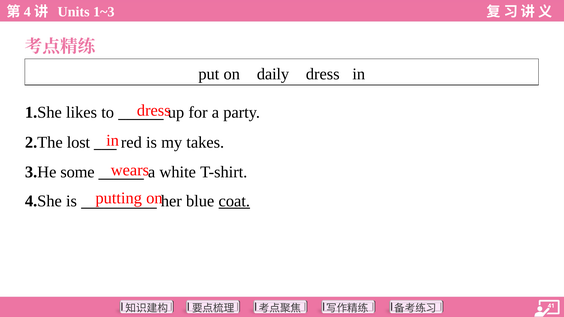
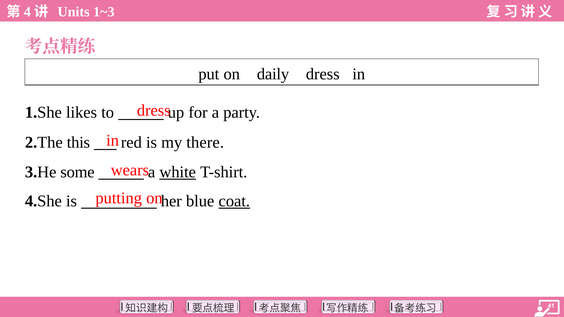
lost: lost -> this
takes: takes -> there
white underline: none -> present
